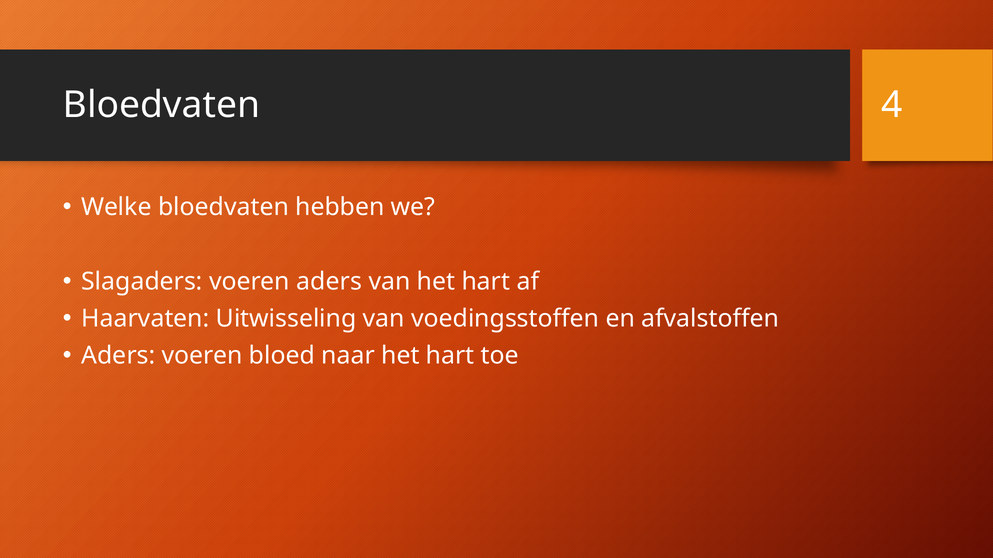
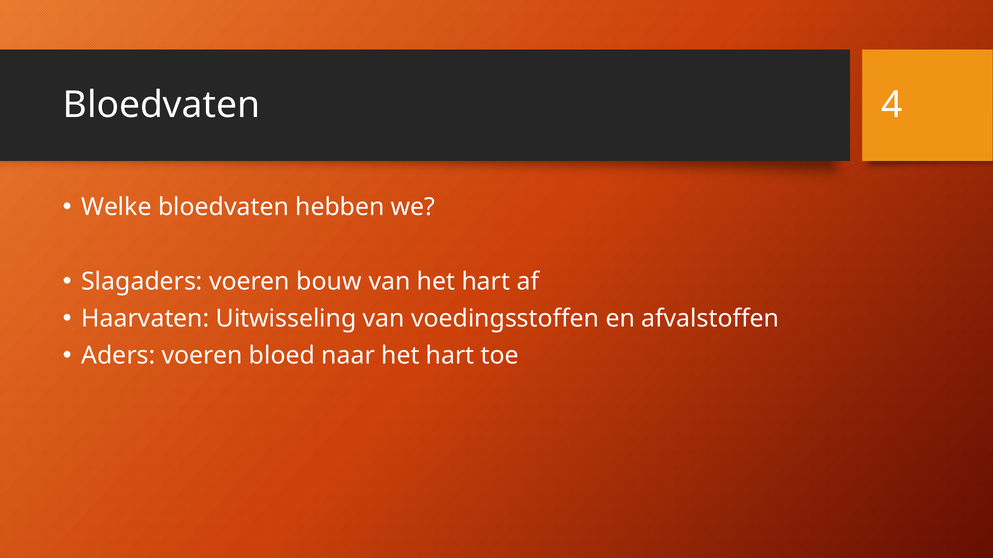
voeren aders: aders -> bouw
